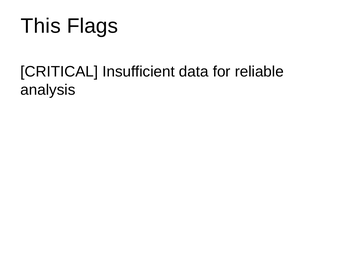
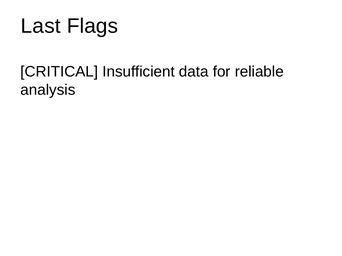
This: This -> Last
